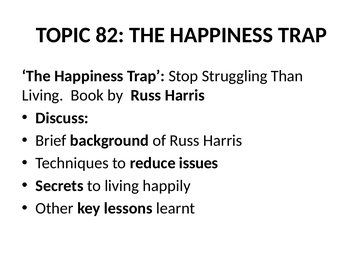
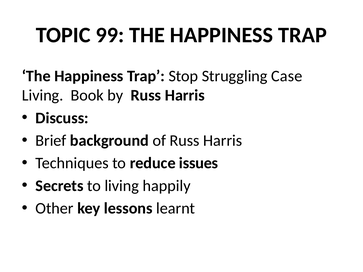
82: 82 -> 99
Than: Than -> Case
